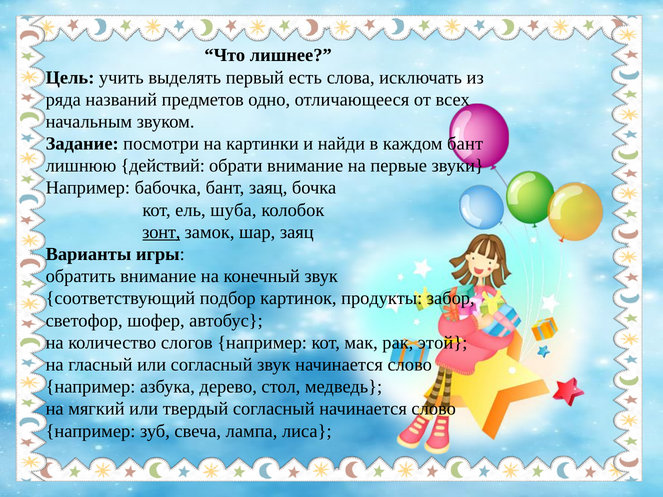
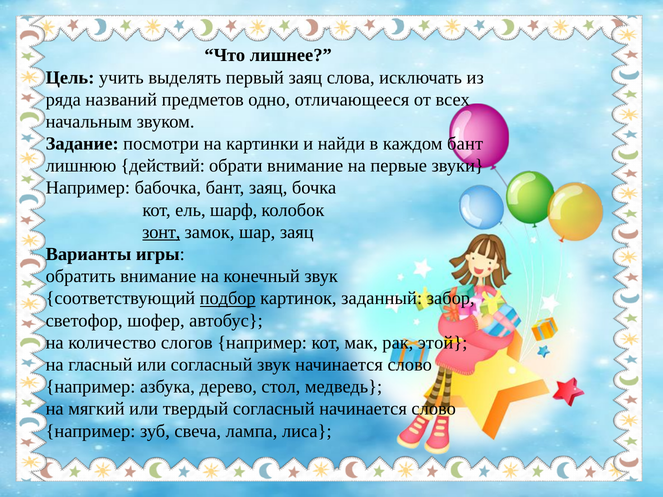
первый есть: есть -> заяц
шуба: шуба -> шарф
подбор underline: none -> present
продукты: продукты -> заданный
